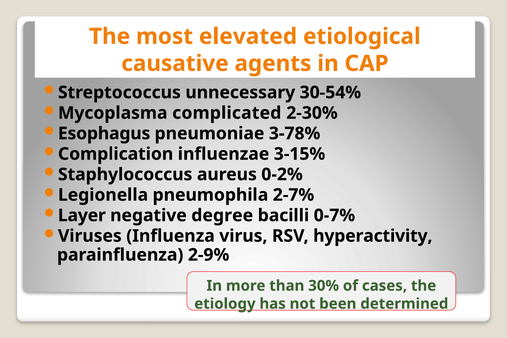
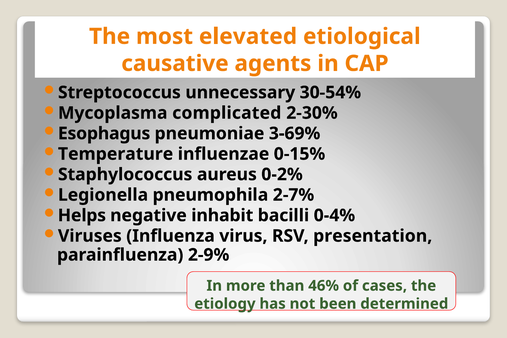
3-78%: 3-78% -> 3-69%
Complication: Complication -> Temperature
3-15%: 3-15% -> 0-15%
Layer: Layer -> Helps
degree: degree -> inhabit
0-7%: 0-7% -> 0-4%
hyperactivity: hyperactivity -> presentation
30%: 30% -> 46%
